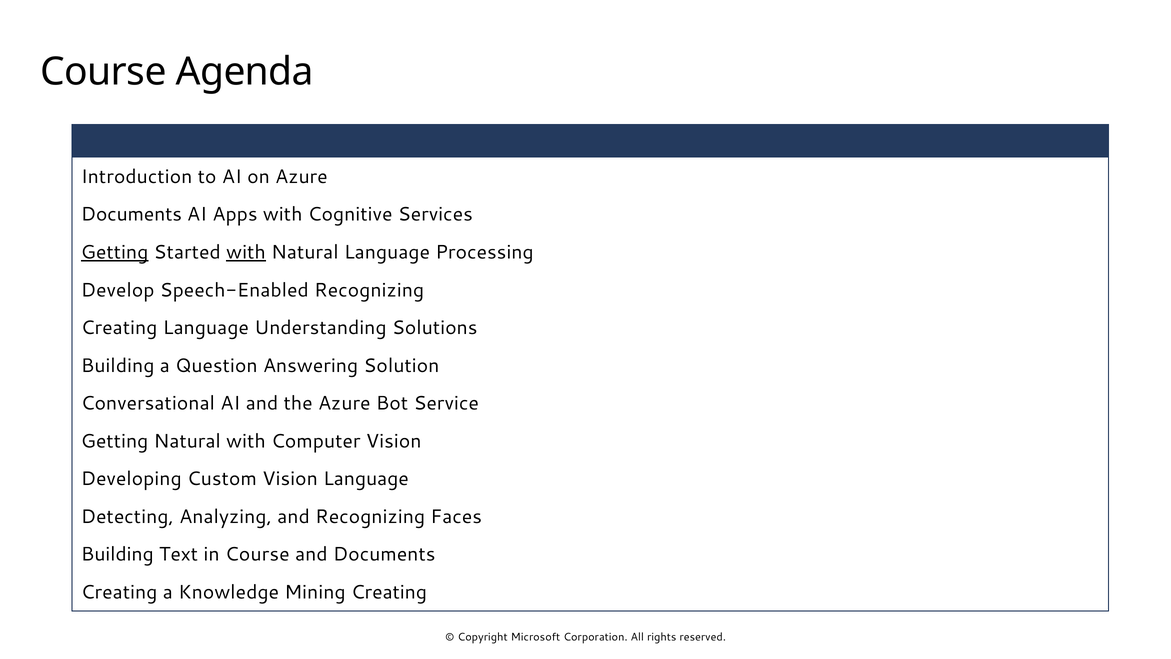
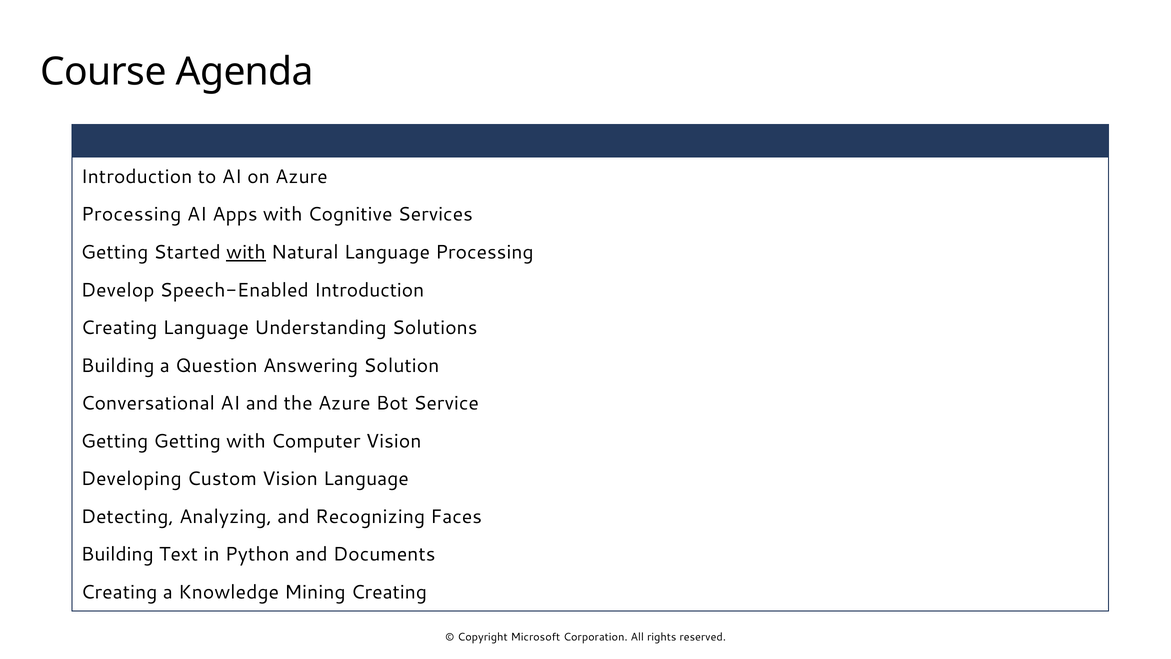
Documents at (131, 214): Documents -> Processing
Getting at (115, 252) underline: present -> none
Speech-Enabled Recognizing: Recognizing -> Introduction
Getting Natural: Natural -> Getting
in Course: Course -> Python
